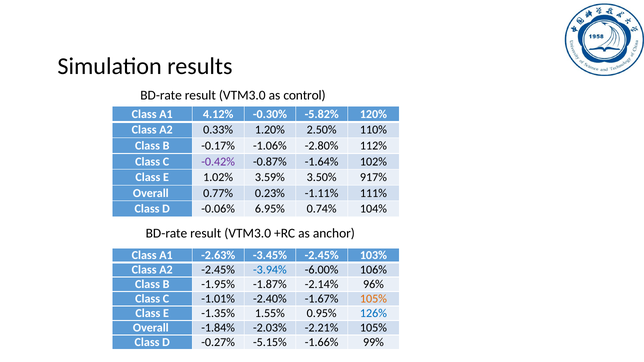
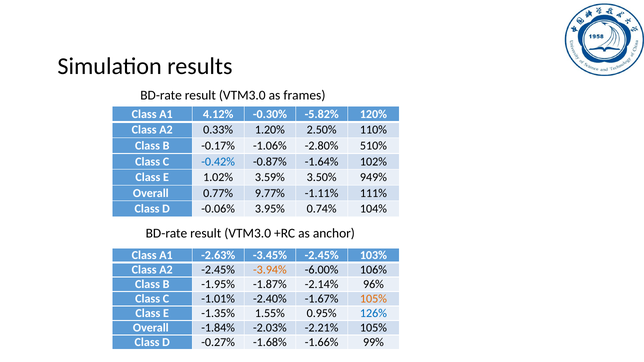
control: control -> frames
112%: 112% -> 510%
-0.42% colour: purple -> blue
917%: 917% -> 949%
0.23%: 0.23% -> 9.77%
6.95%: 6.95% -> 3.95%
-3.94% colour: blue -> orange
-5.15%: -5.15% -> -1.68%
